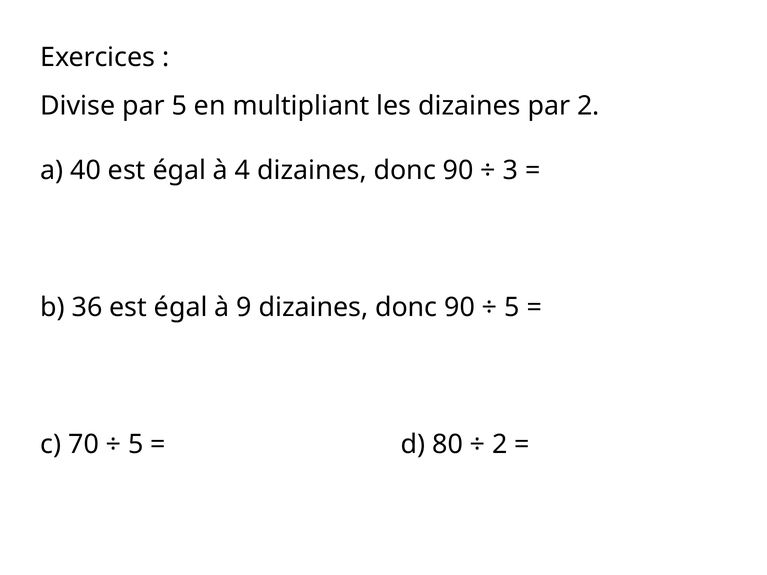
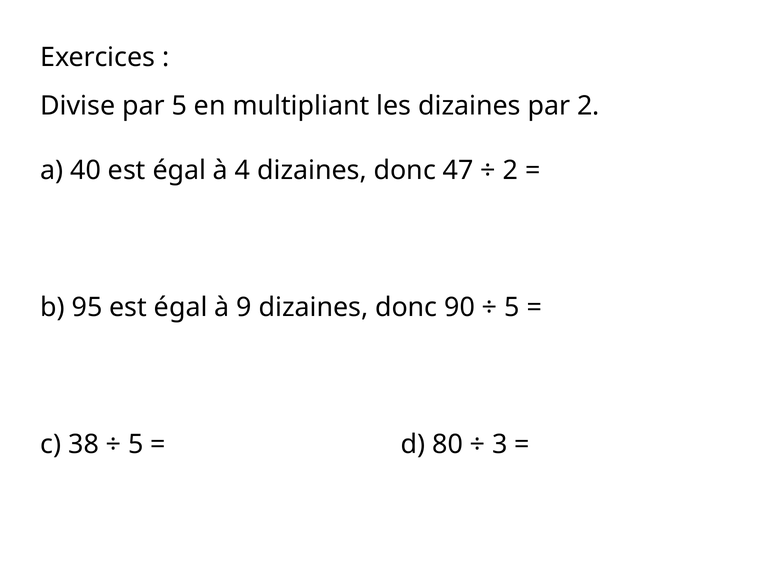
4 dizaines donc 90: 90 -> 47
3 at (510, 171): 3 -> 2
36: 36 -> 95
70: 70 -> 38
2 at (500, 445): 2 -> 3
